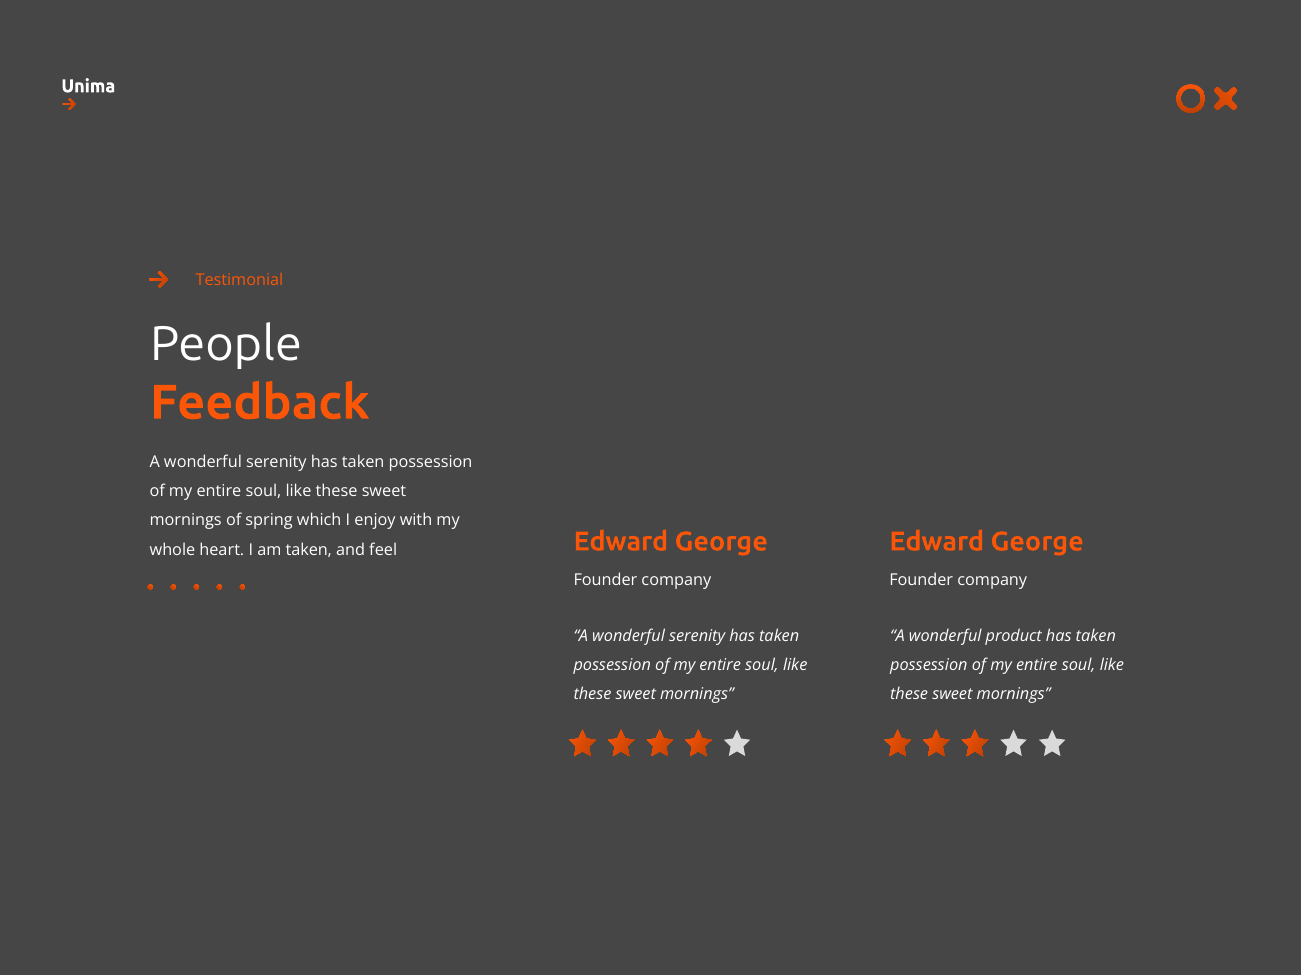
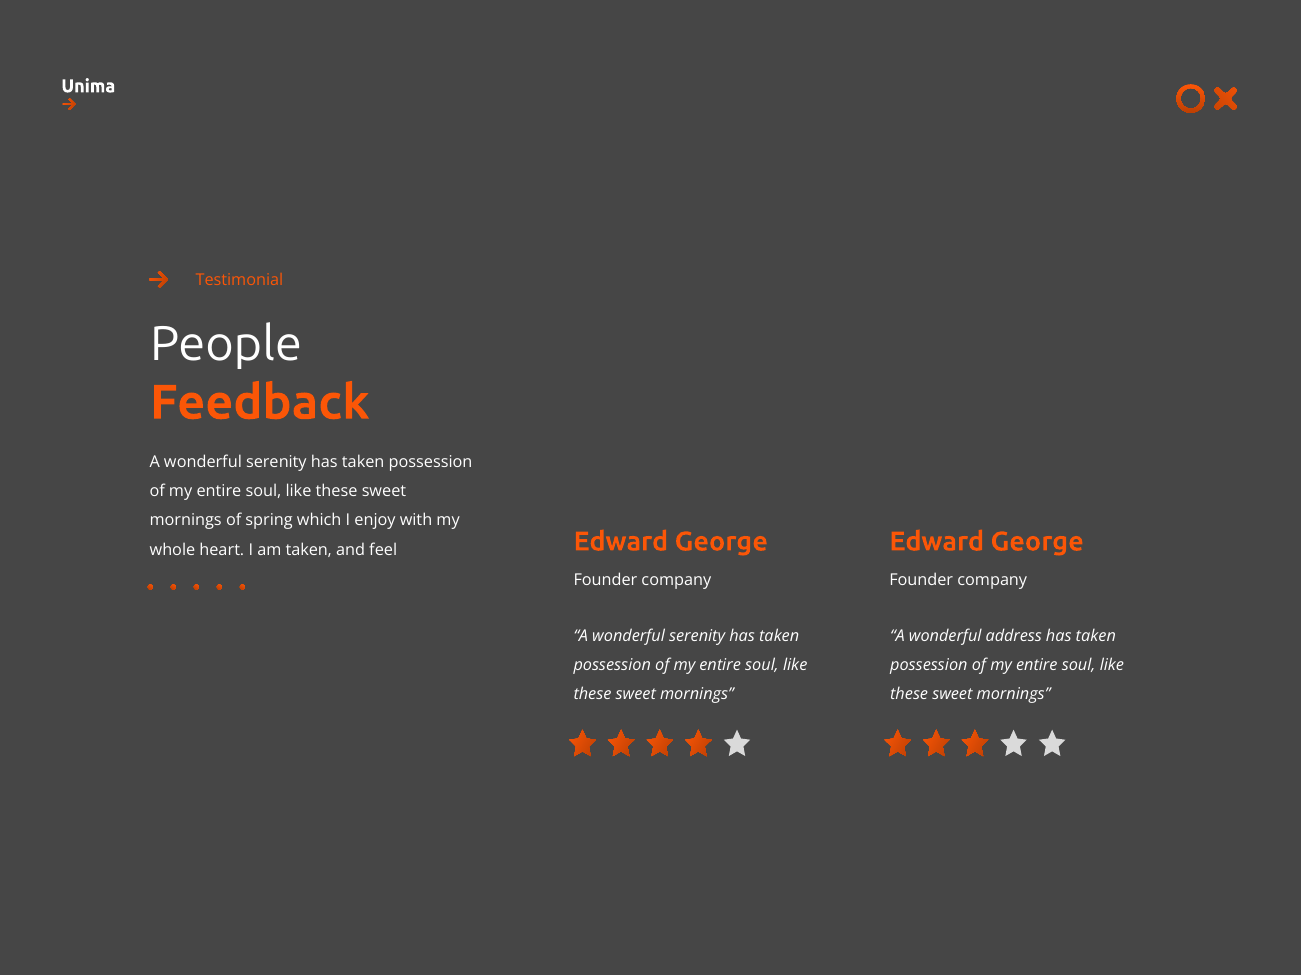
product: product -> address
